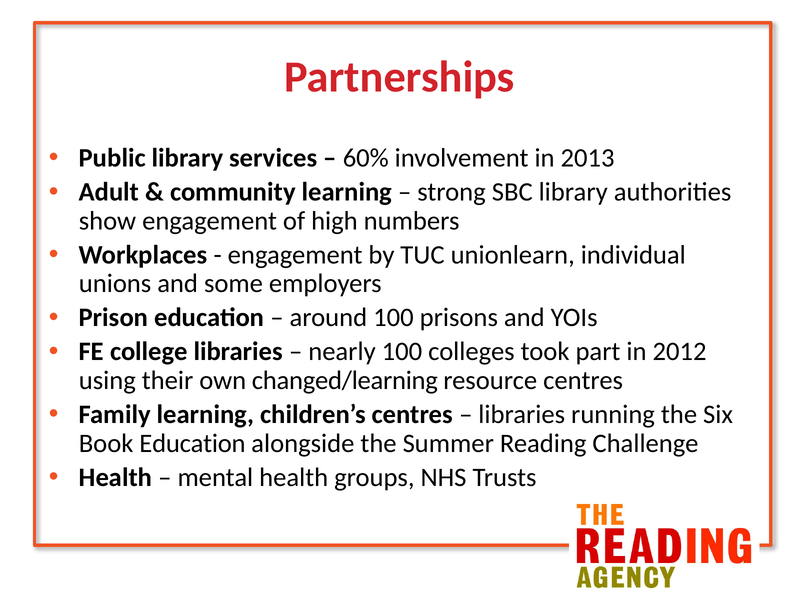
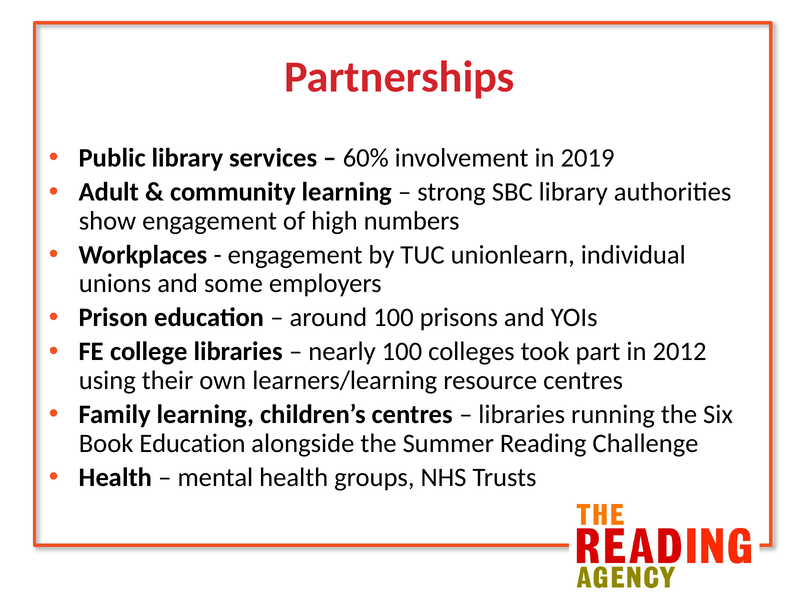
2013: 2013 -> 2019
changed/learning: changed/learning -> learners/learning
